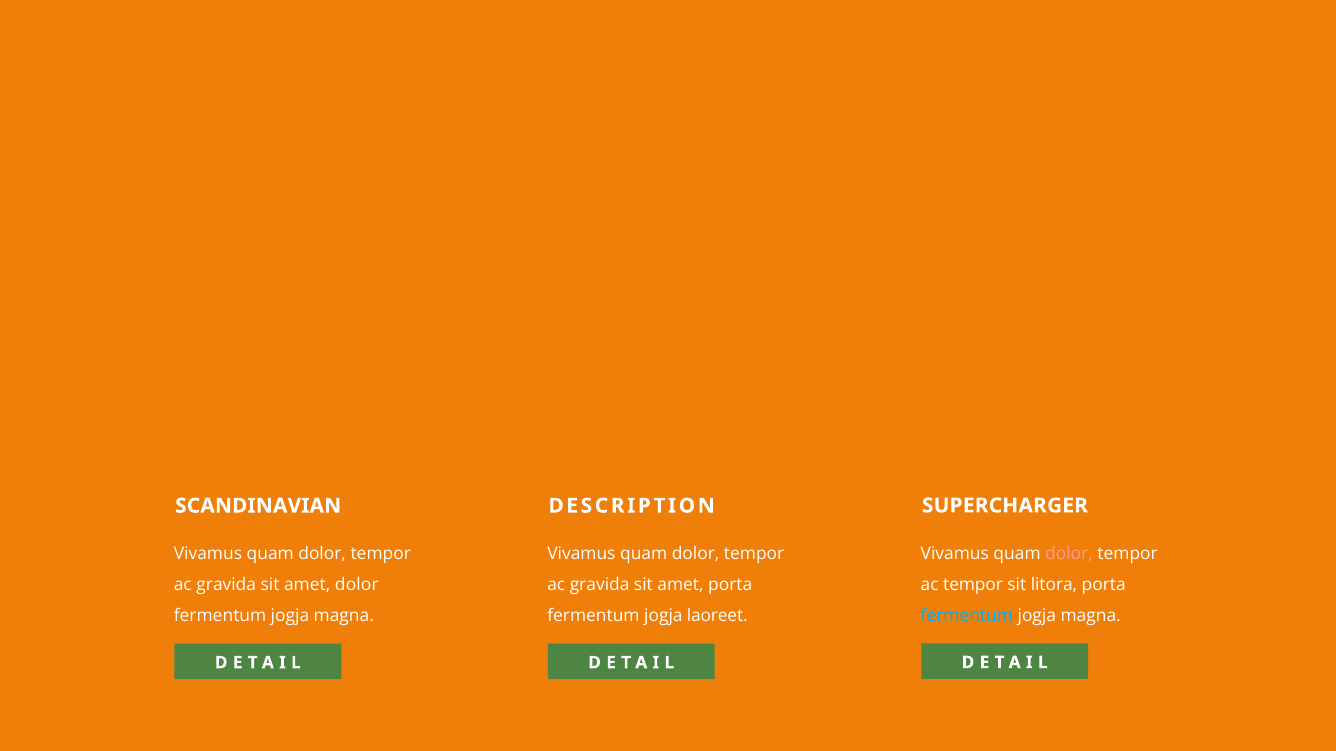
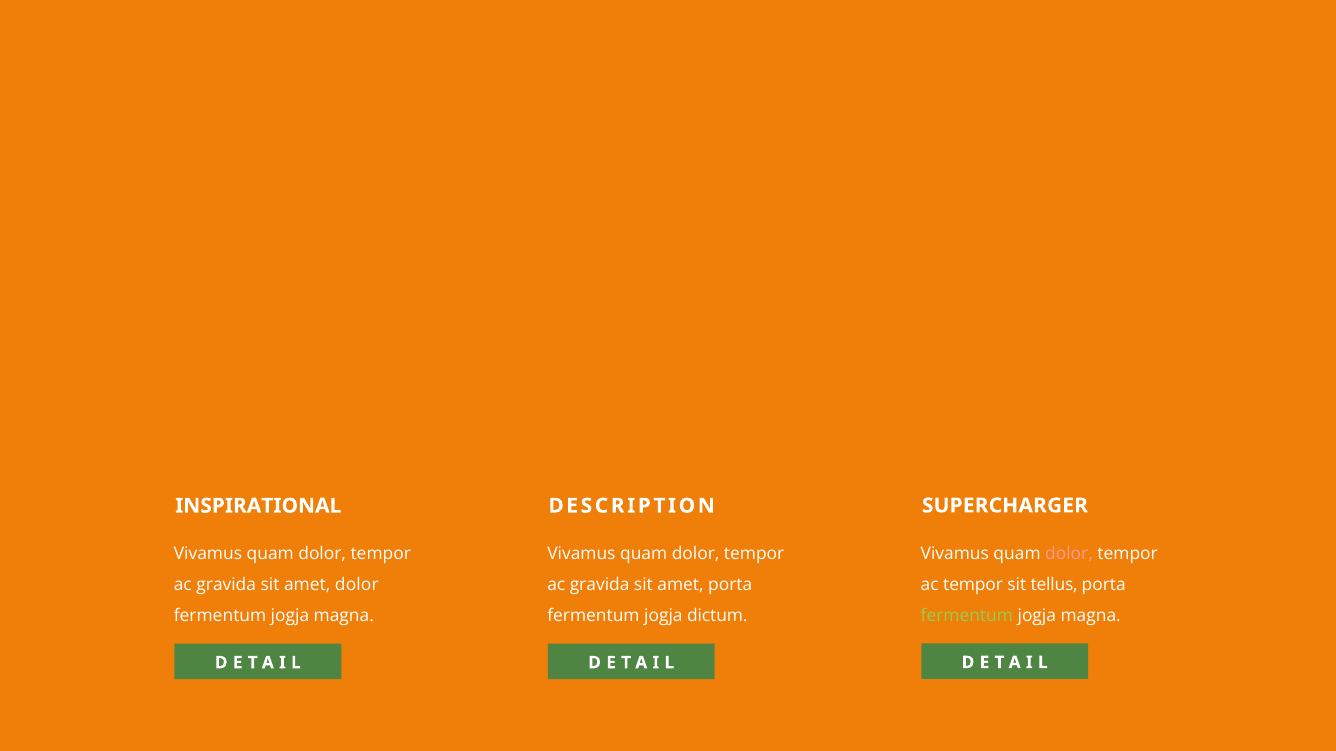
SCANDINAVIAN: SCANDINAVIAN -> INSPIRATIONAL
litora: litora -> tellus
fermentum at (967, 616) colour: light blue -> light green
laoreet: laoreet -> dictum
